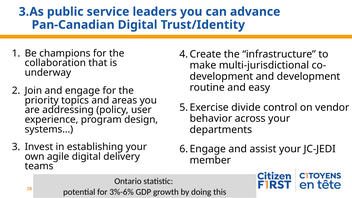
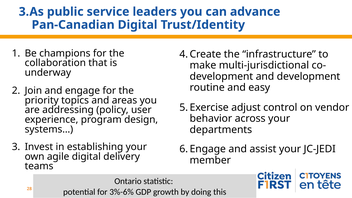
divide: divide -> adjust
